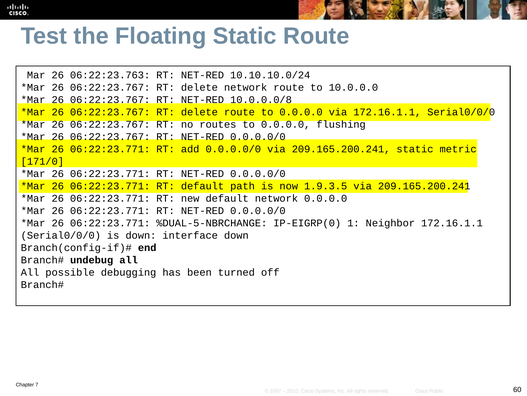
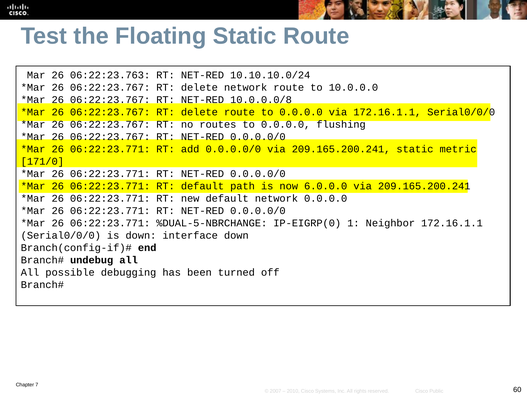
1.9.3.5: 1.9.3.5 -> 6.0.0.0
